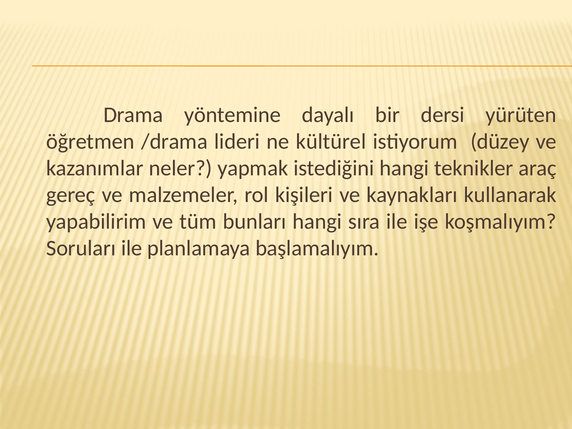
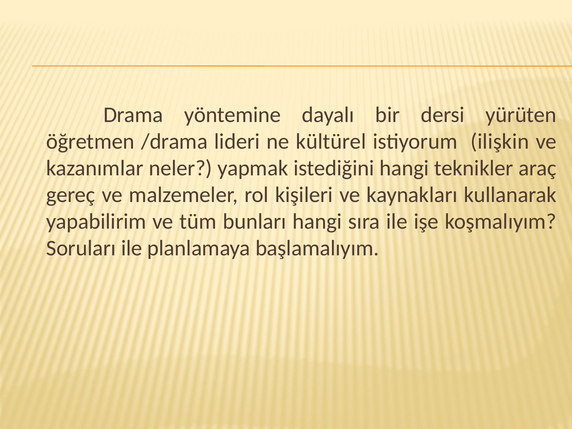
düzey: düzey -> ilişkin
